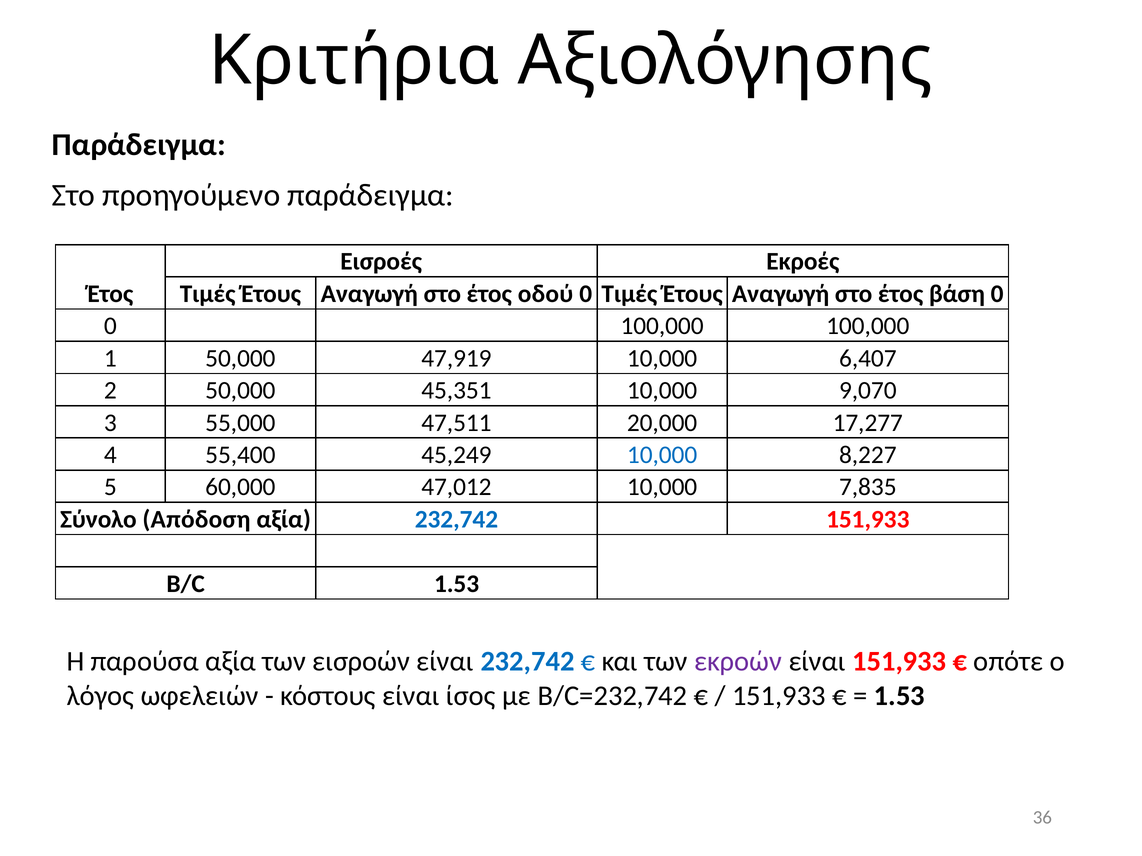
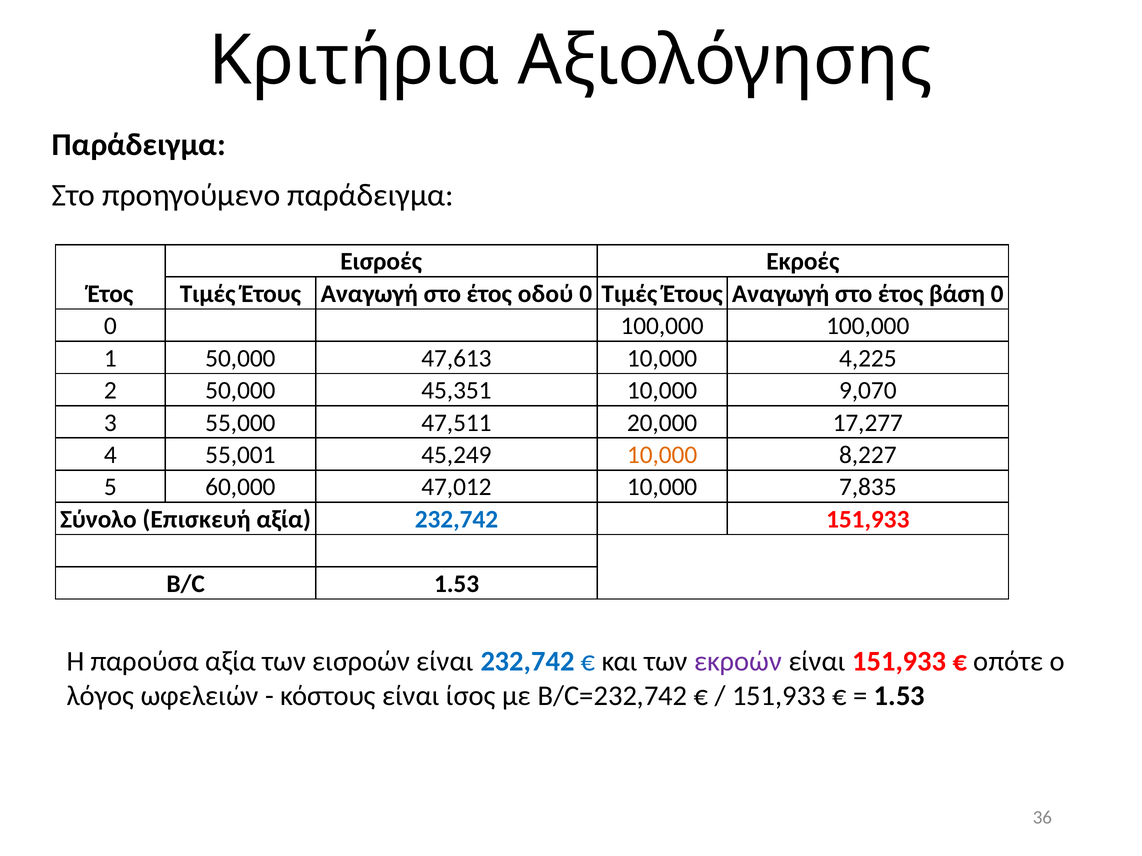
47,919: 47,919 -> 47,613
6,407: 6,407 -> 4,225
55,400: 55,400 -> 55,001
10,000 at (662, 455) colour: blue -> orange
Απόδοση: Απόδοση -> Επισκευή
